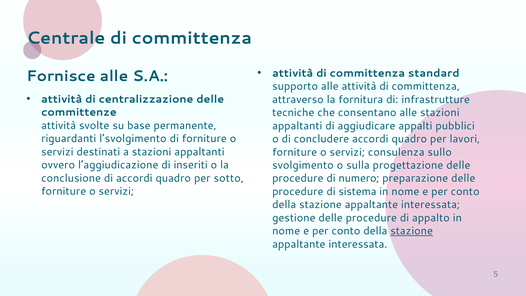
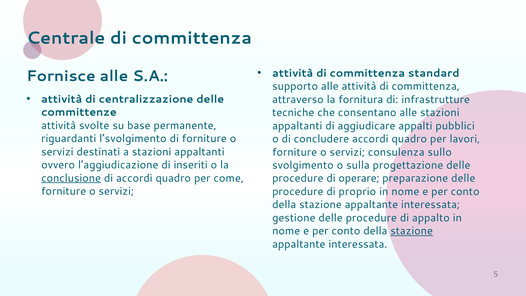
conclusione underline: none -> present
sotto: sotto -> come
numero: numero -> operare
sistema: sistema -> proprio
